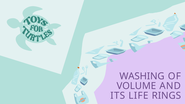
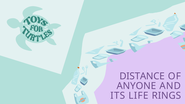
WASHING: WASHING -> DISTANCE
VOLUME: VOLUME -> ANYONE
